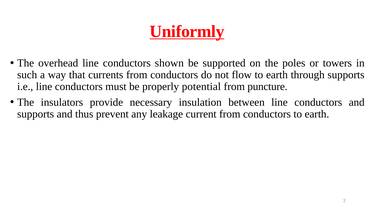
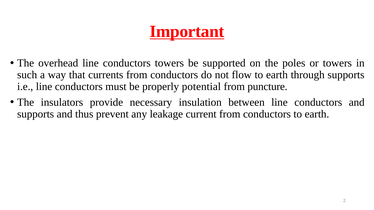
Uniformly: Uniformly -> Important
conductors shown: shown -> towers
